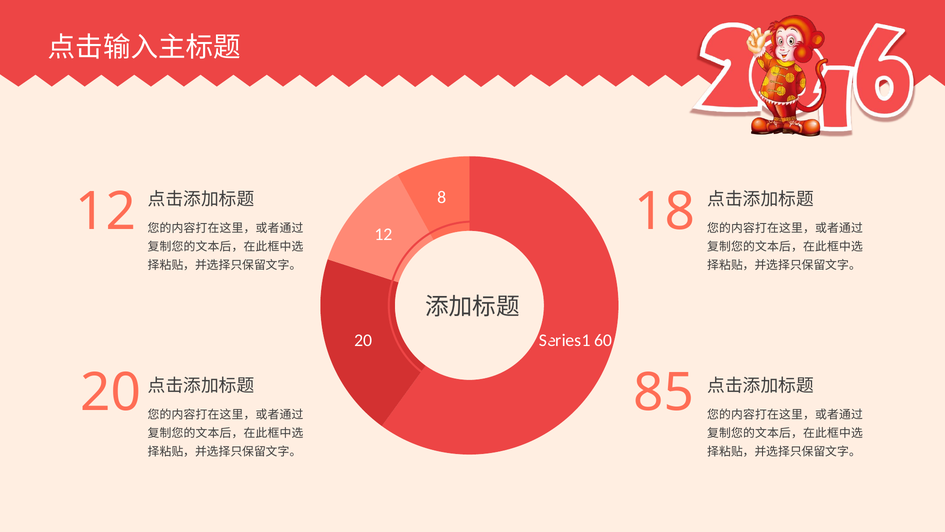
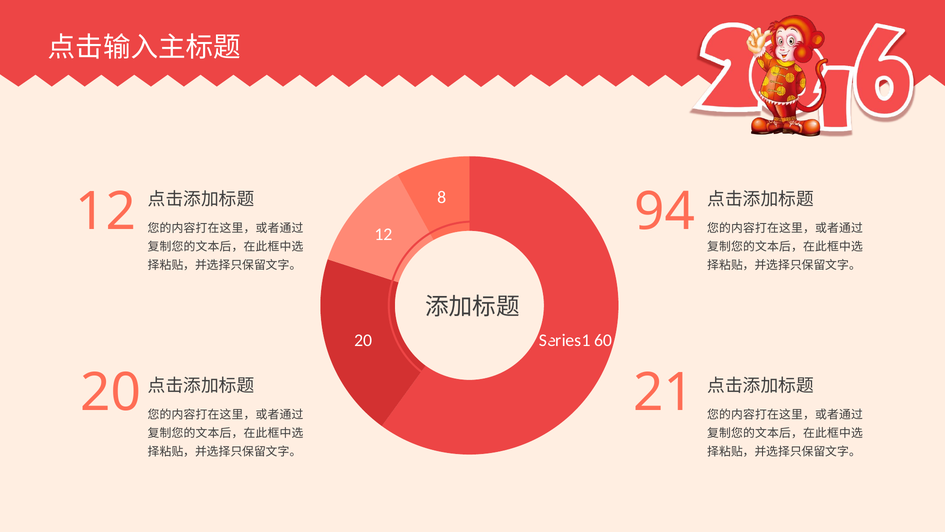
18: 18 -> 94
85: 85 -> 21
